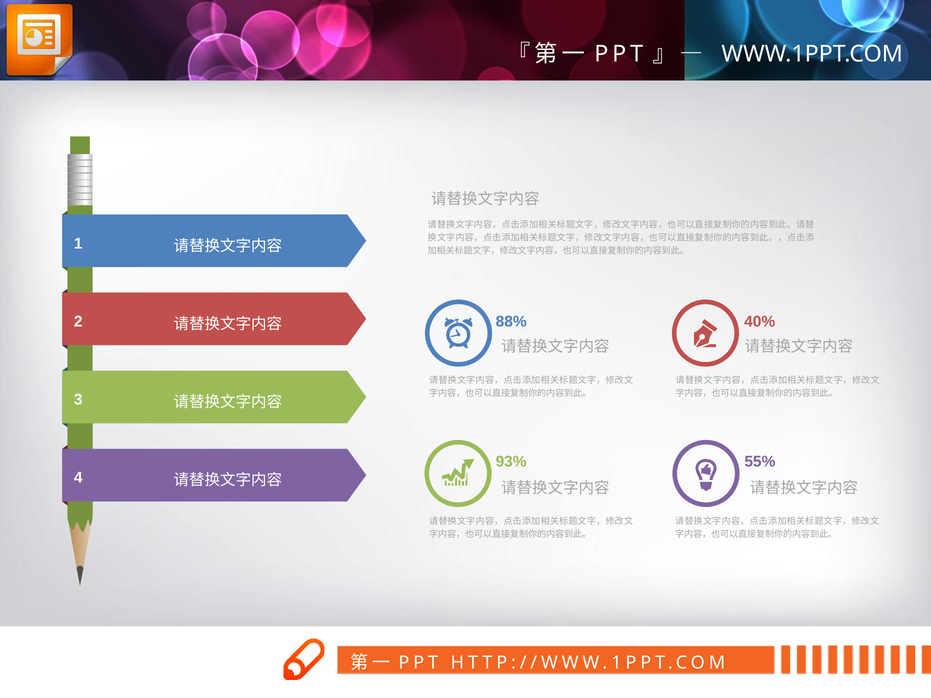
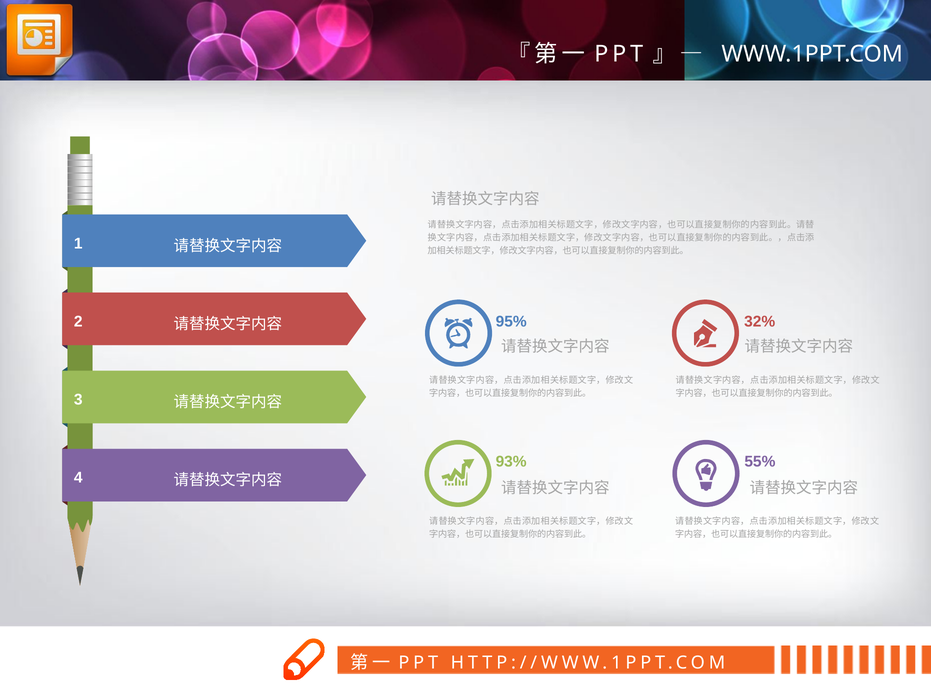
88%: 88% -> 95%
40%: 40% -> 32%
